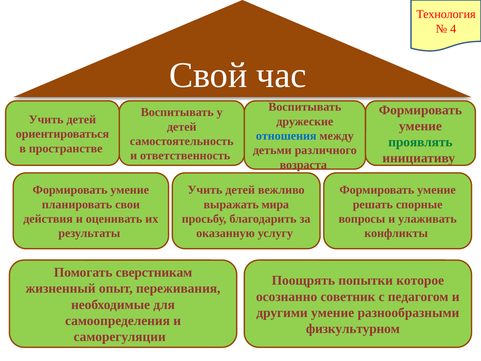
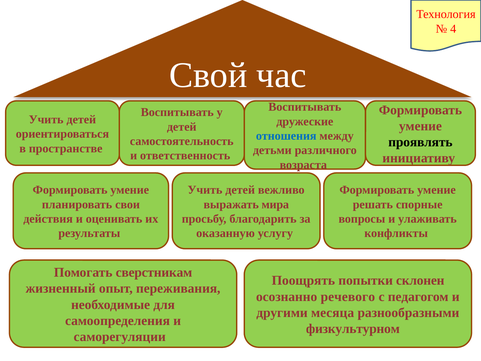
проявлять colour: green -> black
которое: которое -> склонен
советник: советник -> речевого
другими умение: умение -> месяца
